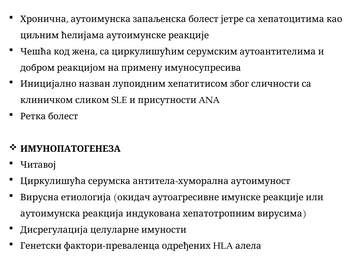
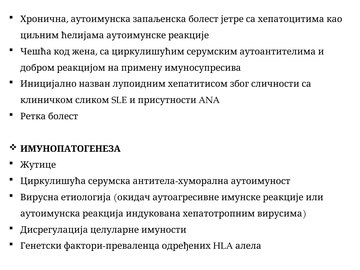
Читавој: Читавој -> Жутице
